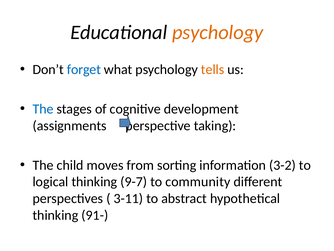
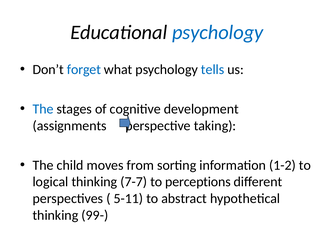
psychology at (218, 32) colour: orange -> blue
tells colour: orange -> blue
3-2: 3-2 -> 1-2
9-7: 9-7 -> 7-7
community: community -> perceptions
3-11: 3-11 -> 5-11
91-: 91- -> 99-
